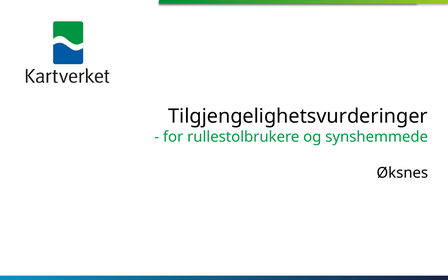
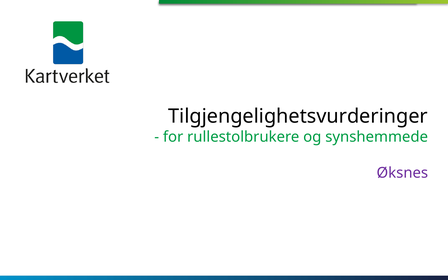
Øksnes colour: black -> purple
